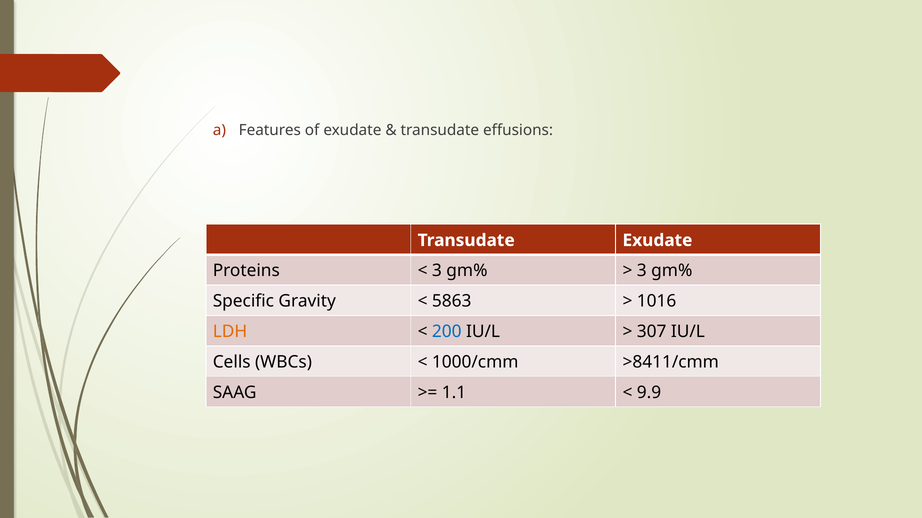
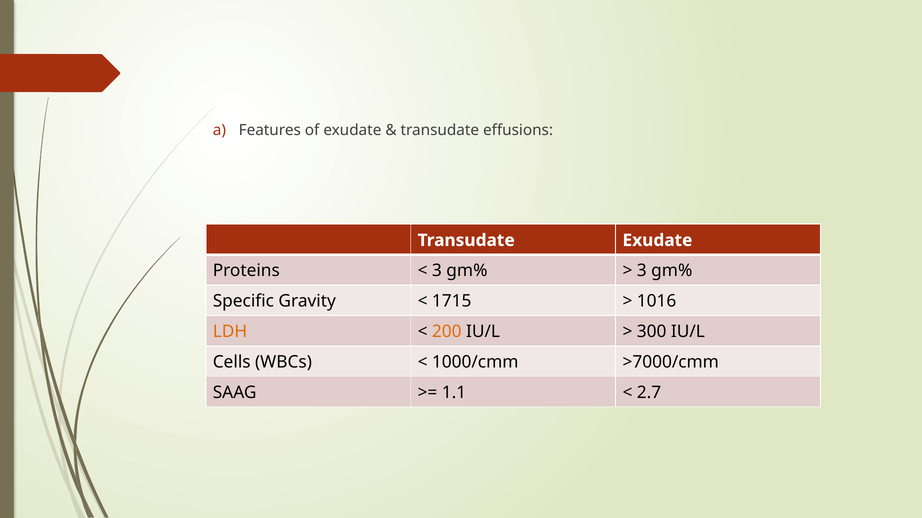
5863: 5863 -> 1715
200 colour: blue -> orange
307: 307 -> 300
>8411/cmm: >8411/cmm -> >7000/cmm
9.9: 9.9 -> 2.7
